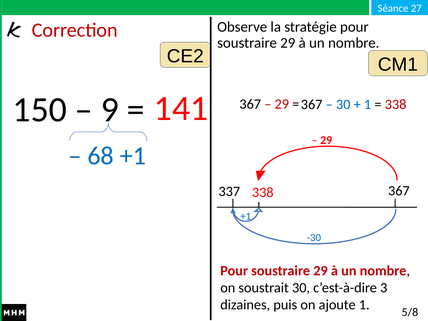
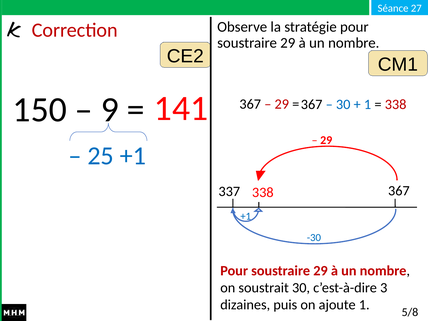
68: 68 -> 25
